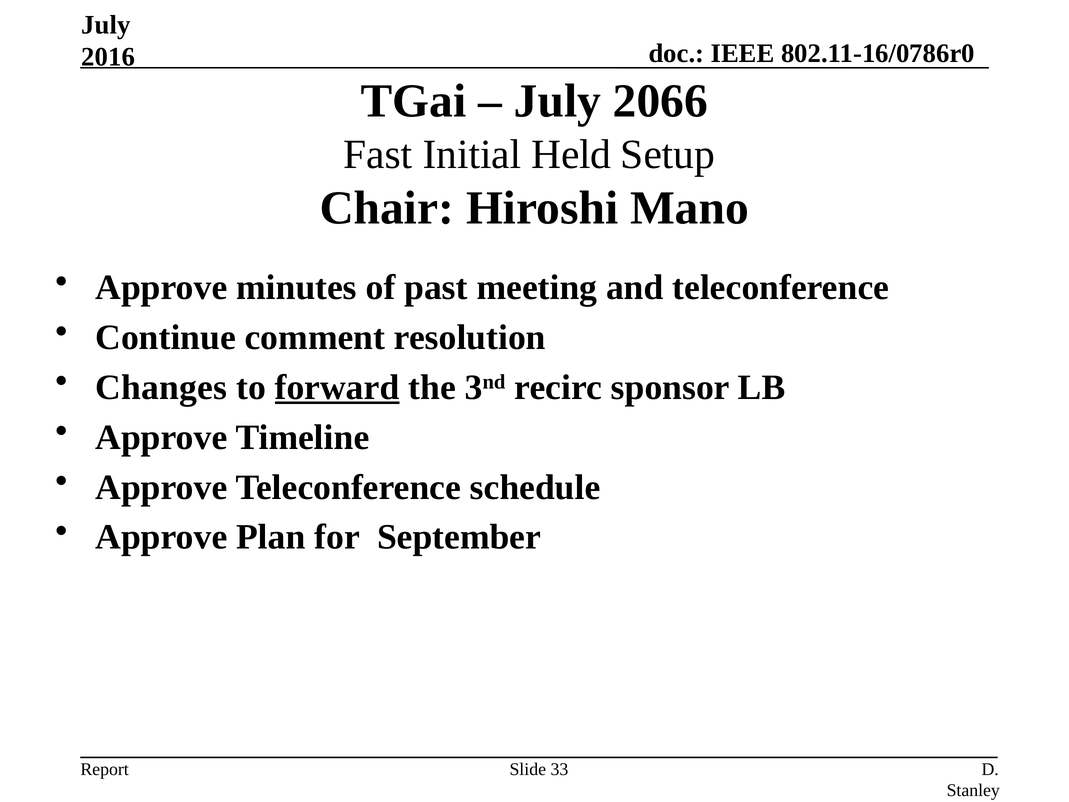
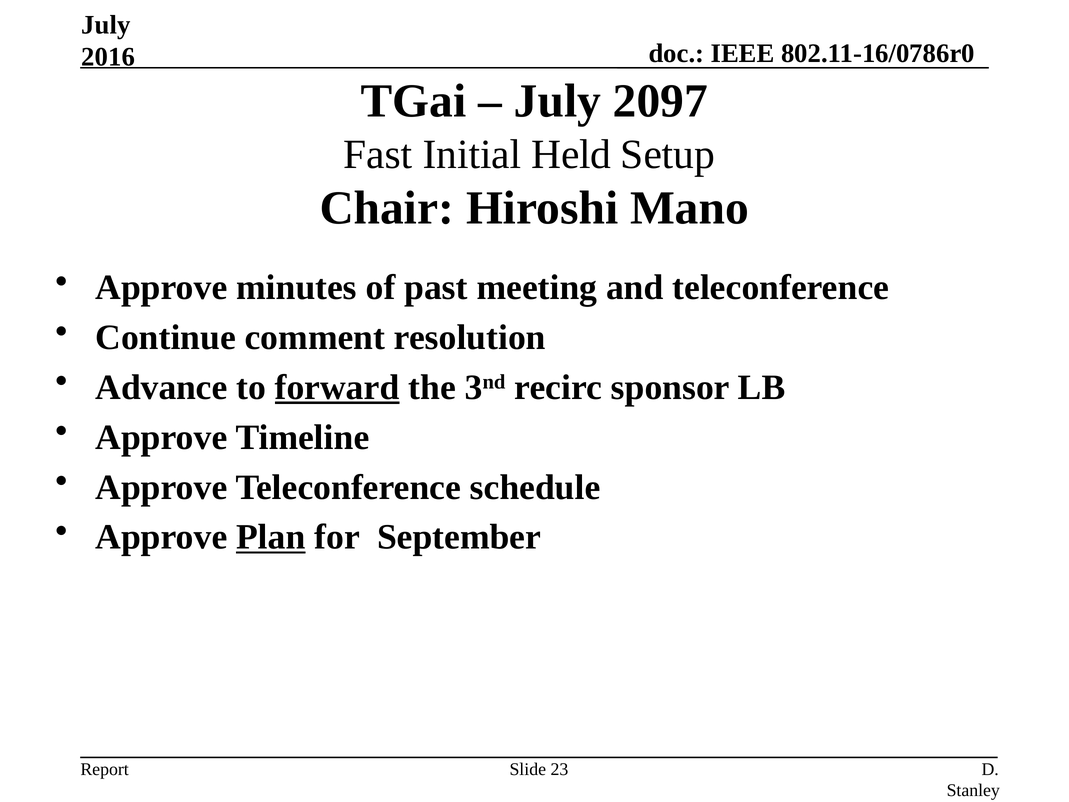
2066: 2066 -> 2097
Changes: Changes -> Advance
Plan underline: none -> present
33: 33 -> 23
